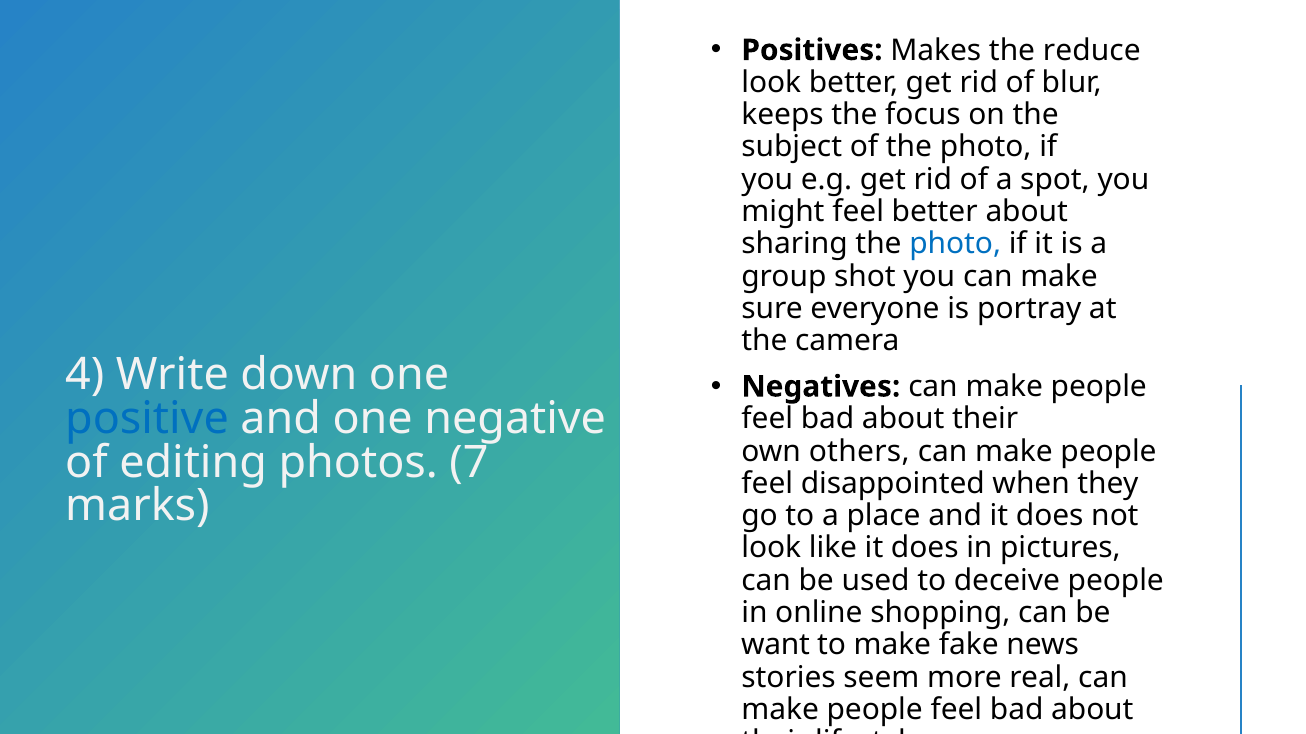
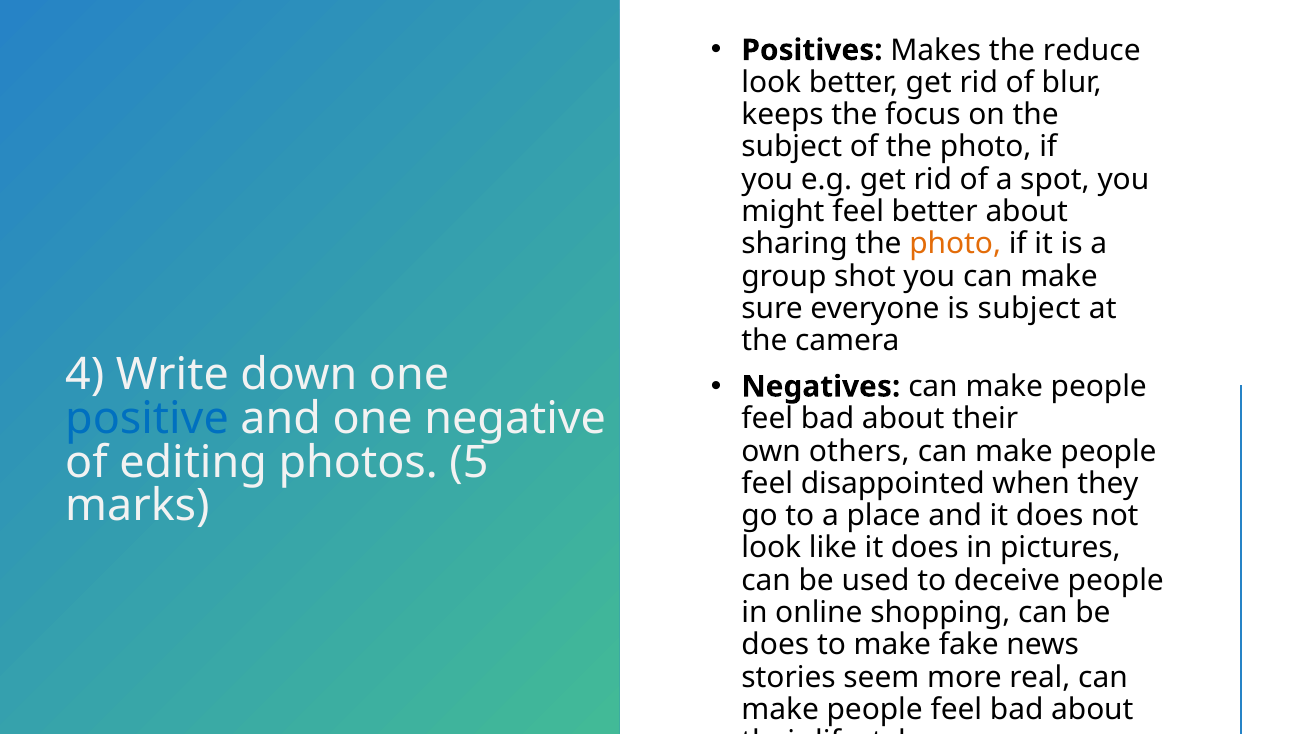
photo at (955, 244) colour: blue -> orange
is portray: portray -> subject
7: 7 -> 5
want at (776, 645): want -> does
